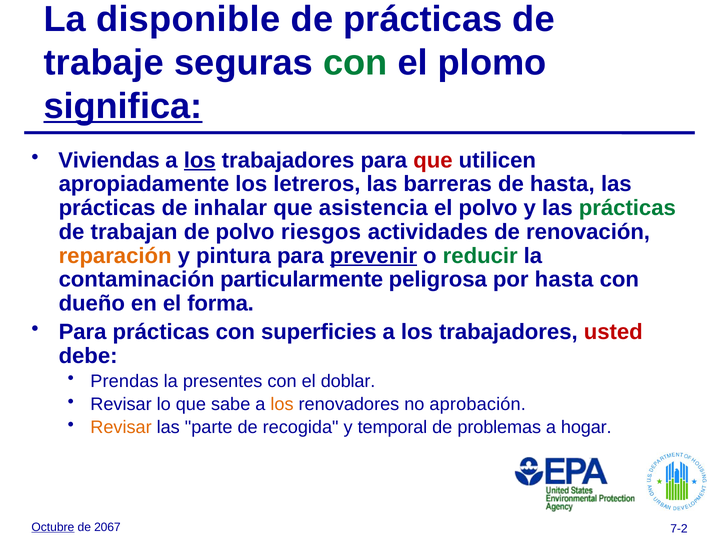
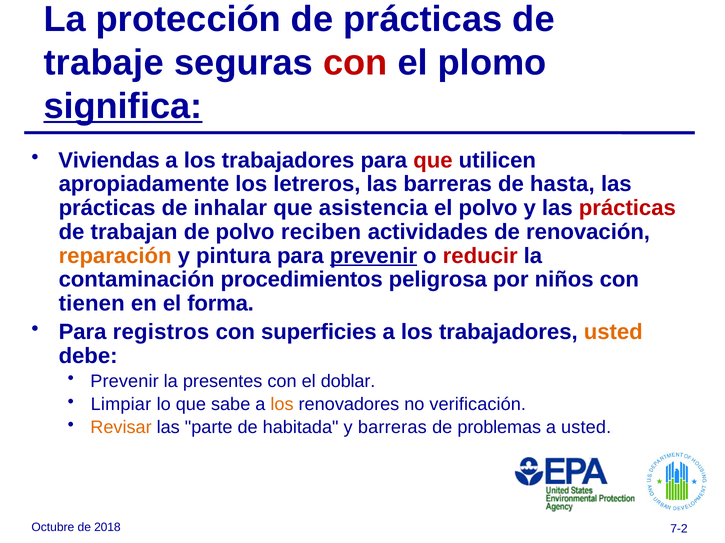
disponible: disponible -> protección
con at (355, 63) colour: green -> red
los at (200, 160) underline: present -> none
prácticas at (627, 208) colour: green -> red
riesgos: riesgos -> reciben
reducir colour: green -> red
particularmente: particularmente -> procedimientos
por hasta: hasta -> niños
dueño: dueño -> tienen
Para prácticas: prácticas -> registros
usted at (613, 332) colour: red -> orange
Prendas at (125, 382): Prendas -> Prevenir
Revisar at (121, 405): Revisar -> Limpiar
aprobación: aprobación -> verificación
recogida: recogida -> habitada
y temporal: temporal -> barreras
a hogar: hogar -> usted
Octubre underline: present -> none
2067: 2067 -> 2018
